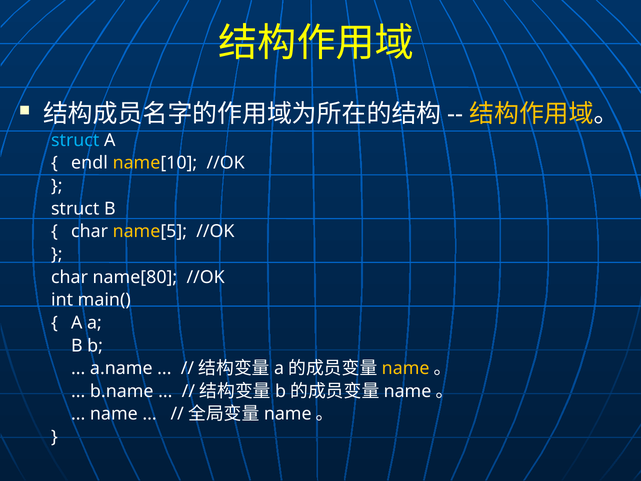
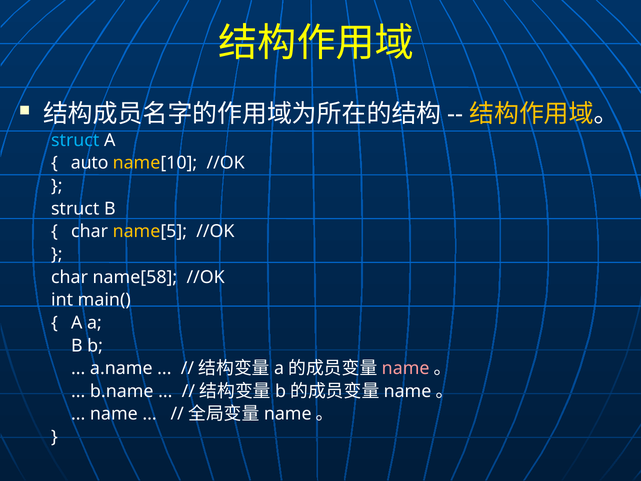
endl: endl -> auto
name[80: name[80 -> name[58
name at (406, 368) colour: yellow -> pink
